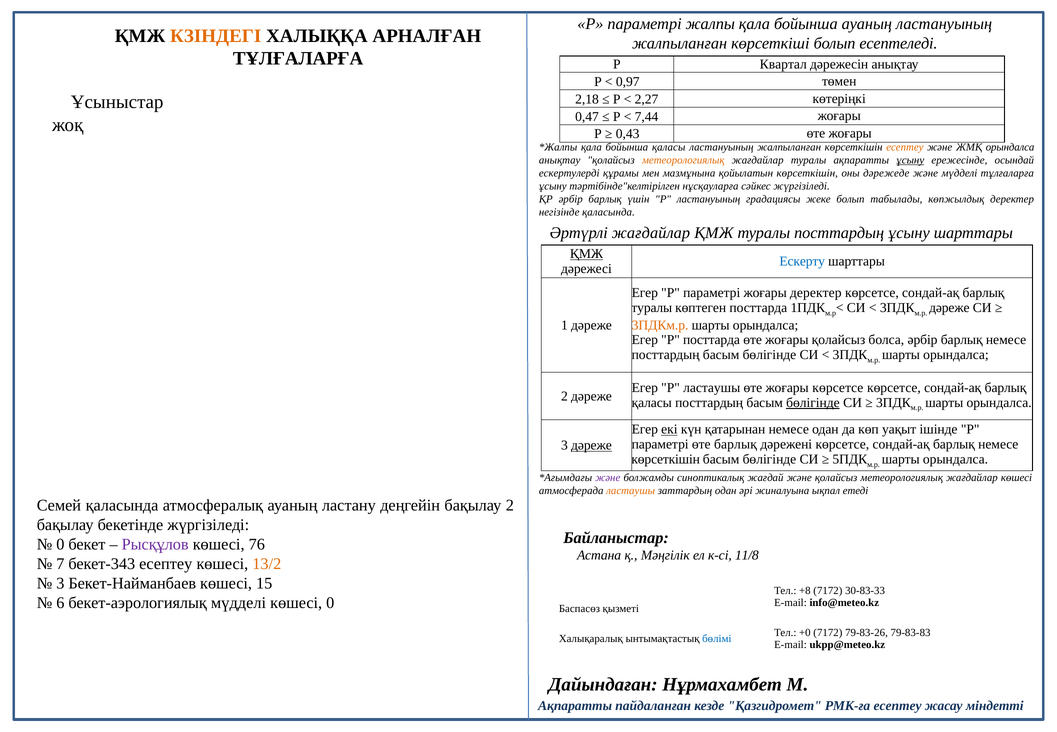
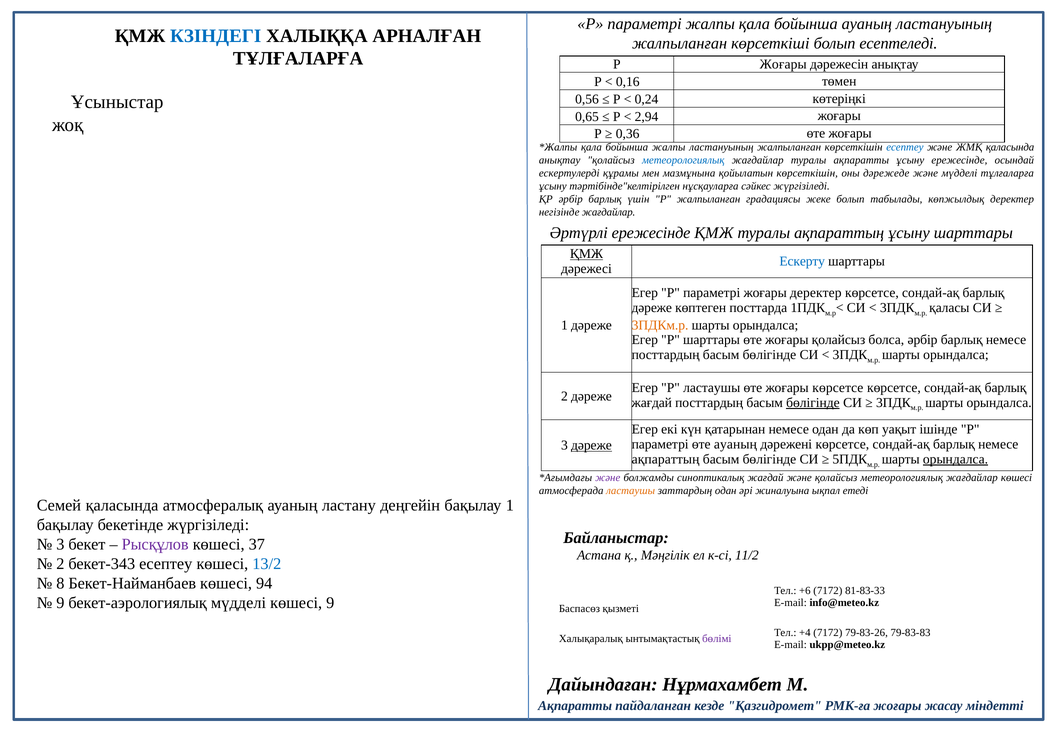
КЗІНДЕГІ colour: orange -> blue
Р Квартал: Квартал -> Жоғары
0,97: 0,97 -> 0,16
2,18: 2,18 -> 0,56
2,27: 2,27 -> 0,24
0,47: 0,47 -> 0,65
7,44: 7,44 -> 2,94
0,43: 0,43 -> 0,36
бойынша қаласы: қаласы -> жалпы
есептеу at (905, 147) colour: orange -> blue
ЖМҚ орындалса: орындалса -> қаласында
метеорологиялық at (683, 160) colour: orange -> blue
ұсыну at (910, 160) underline: present -> none
Р ластануының: ластануының -> жалпыланған
негізінде қаласында: қаласында -> жағдайлар
Әртүрлі жағдайлар: жағдайлар -> ережесінде
туралы посттардың: посттардың -> ақпараттың
туралы at (652, 308): туралы -> дәреже
дәреже at (949, 308): дәреже -> қаласы
P посттарда: посттарда -> шарттары
қаласы at (652, 402): қаласы -> жағдай
екі underline: present -> none
өте барлық: барлық -> ауаның
көрсеткішін at (666, 459): көрсеткішін -> ақпараттың
орындалса at (955, 459) underline: none -> present
бақылау 2: 2 -> 1
0 at (60, 544): 0 -> 3
76: 76 -> 37
11/8: 11/8 -> 11/2
7 at (60, 564): 7 -> 2
13/2 colour: orange -> blue
3 at (60, 583): 3 -> 8
15: 15 -> 94
+8: +8 -> +6
30-83-33: 30-83-33 -> 81-83-33
6 at (60, 603): 6 -> 9
көшесі 0: 0 -> 9
+0: +0 -> +4
бөлімі colour: blue -> purple
РМК-ға есептеу: есептеу -> жоғары
